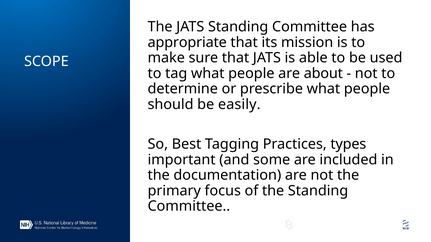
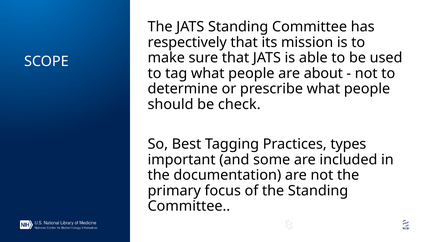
appropriate: appropriate -> respectively
easily: easily -> check
